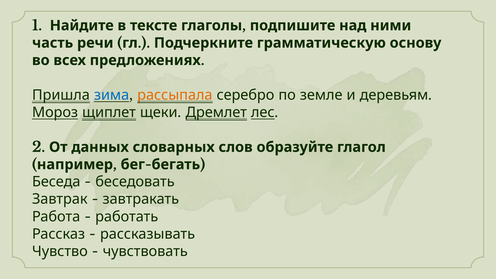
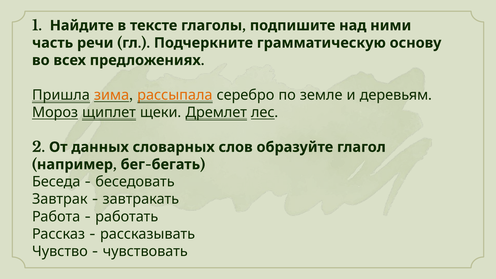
зима colour: blue -> orange
